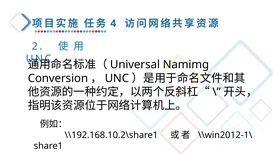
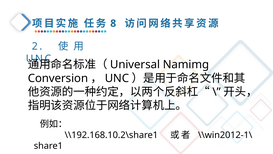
4: 4 -> 8
